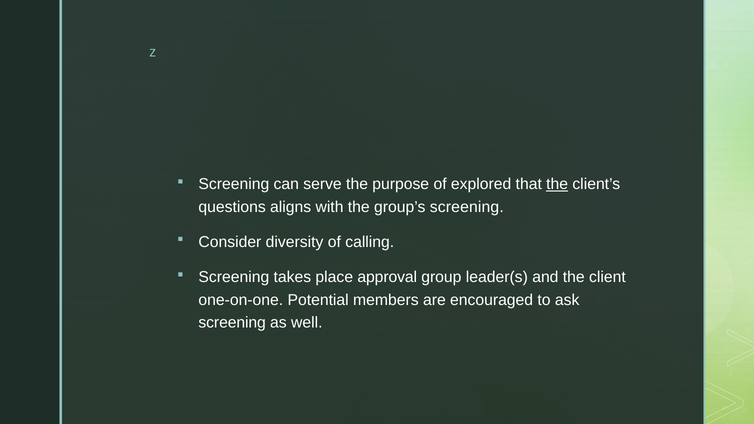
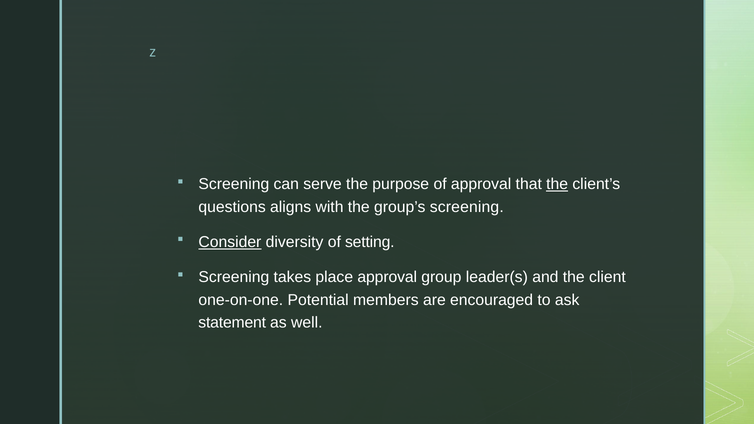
of explored: explored -> approval
Consider underline: none -> present
calling: calling -> setting
screening at (232, 323): screening -> statement
